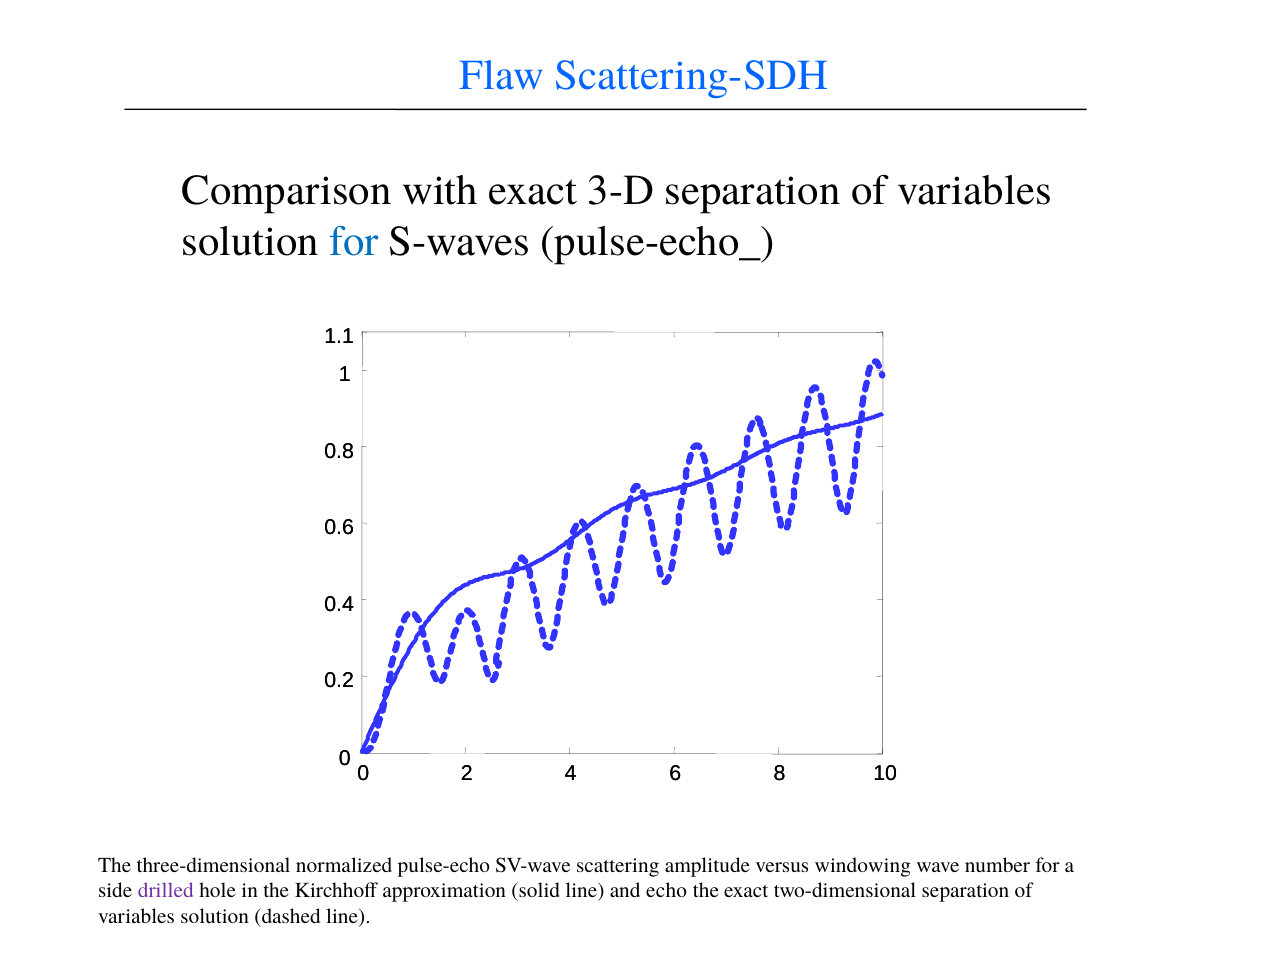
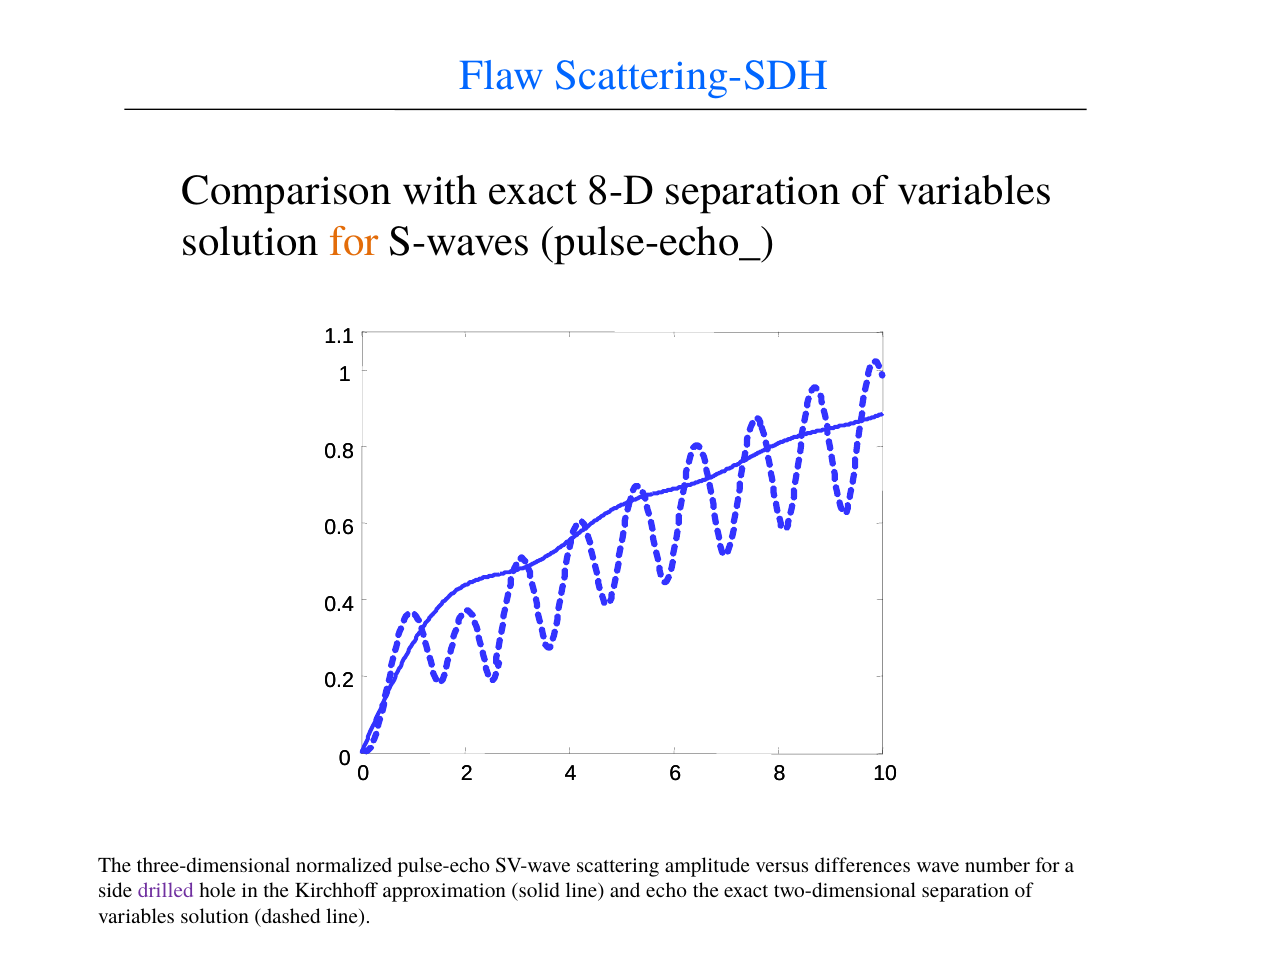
3-D: 3-D -> 8-D
for at (354, 242) colour: blue -> orange
windowing: windowing -> differences
